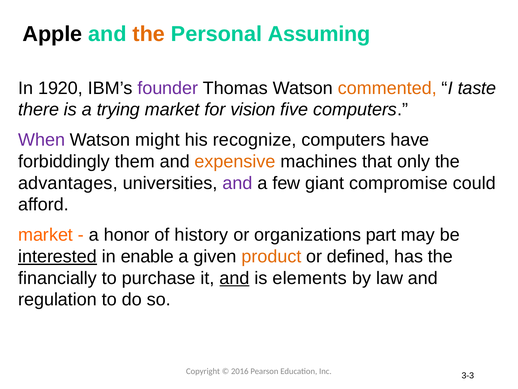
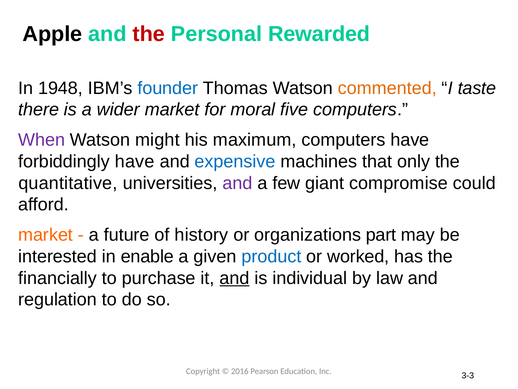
the at (149, 34) colour: orange -> red
Assuming: Assuming -> Rewarded
1920: 1920 -> 1948
founder colour: purple -> blue
trying: trying -> wider
vision: vision -> moral
recognize: recognize -> maximum
forbiddingly them: them -> have
expensive colour: orange -> blue
advantages: advantages -> quantitative
honor: honor -> future
interested underline: present -> none
product colour: orange -> blue
defined: defined -> worked
elements: elements -> individual
